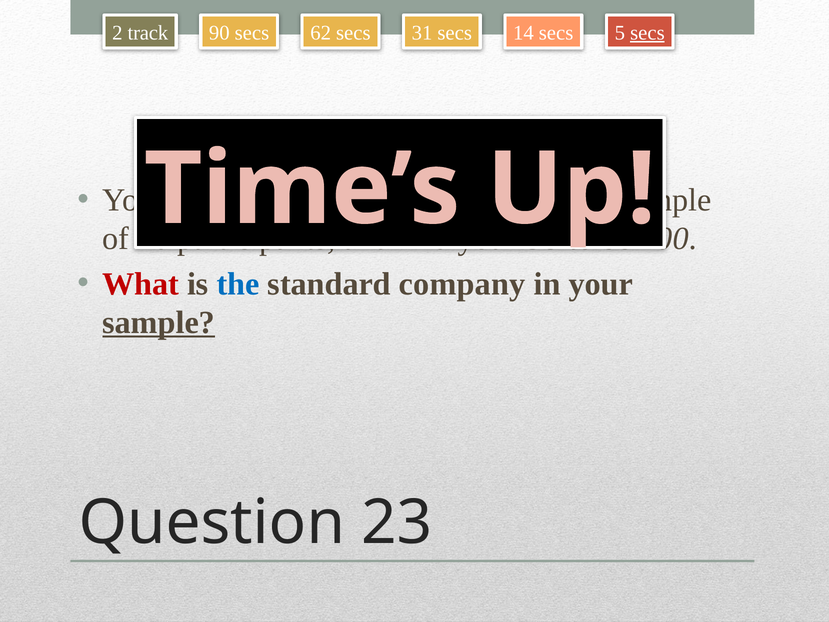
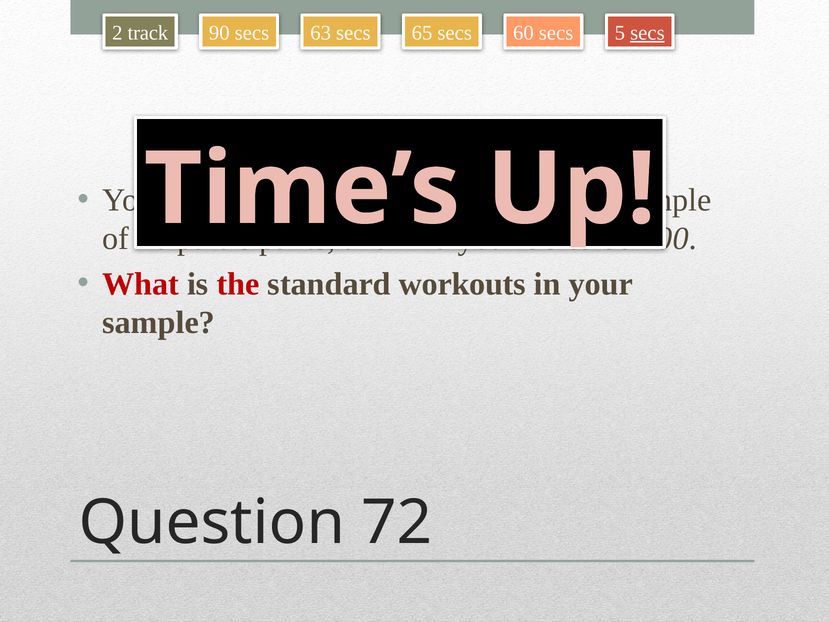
62: 62 -> 63
31: 31 -> 65
14: 14 -> 60
the colour: blue -> red
company: company -> workouts
sample at (159, 322) underline: present -> none
23: 23 -> 72
